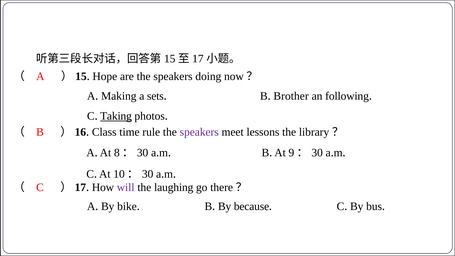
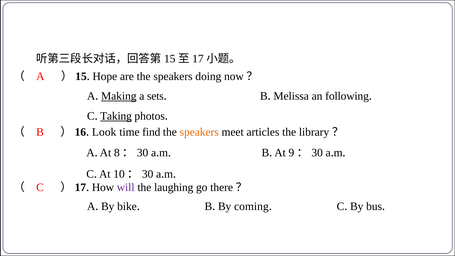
Making underline: none -> present
Brother: Brother -> Melissa
Class: Class -> Look
rule: rule -> find
speakers at (199, 132) colour: purple -> orange
lessons: lessons -> articles
because: because -> coming
